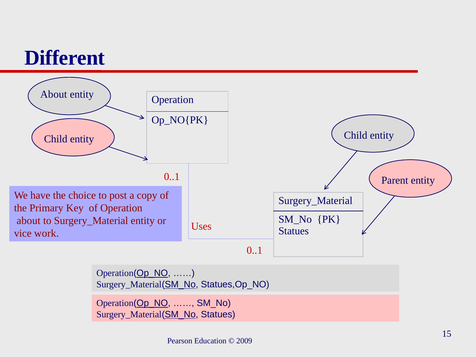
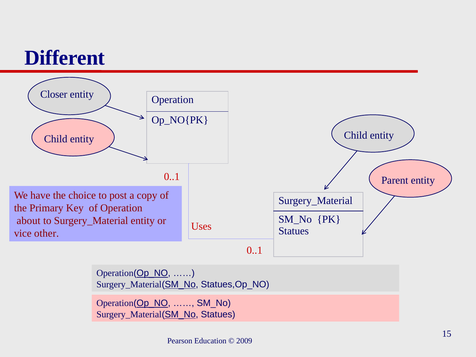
About at (54, 94): About -> Closer
work: work -> other
